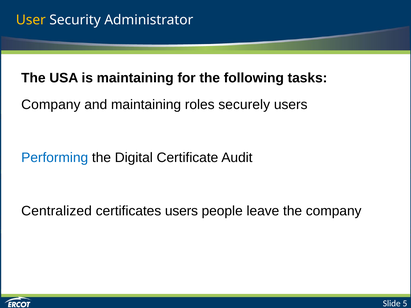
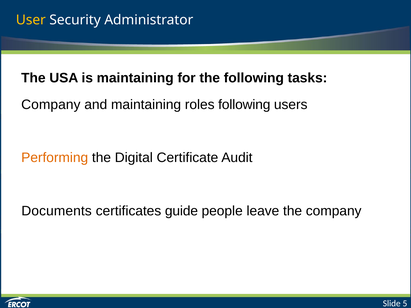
roles securely: securely -> following
Performing colour: blue -> orange
Centralized: Centralized -> Documents
certificates users: users -> guide
